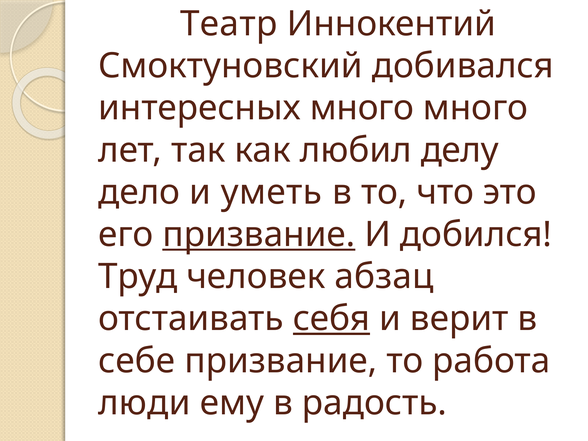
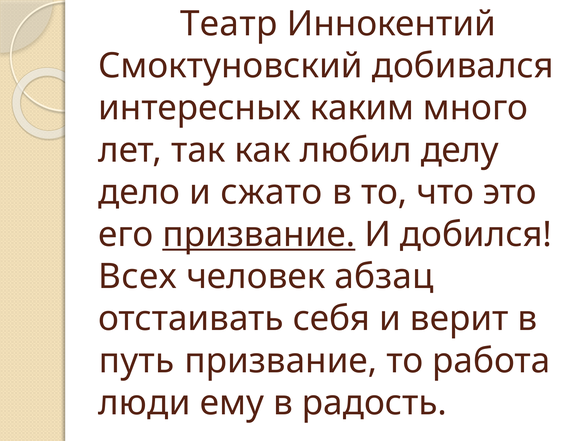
интересных много: много -> каким
уметь: уметь -> сжато
Труд: Труд -> Всех
себя underline: present -> none
себе: себе -> путь
